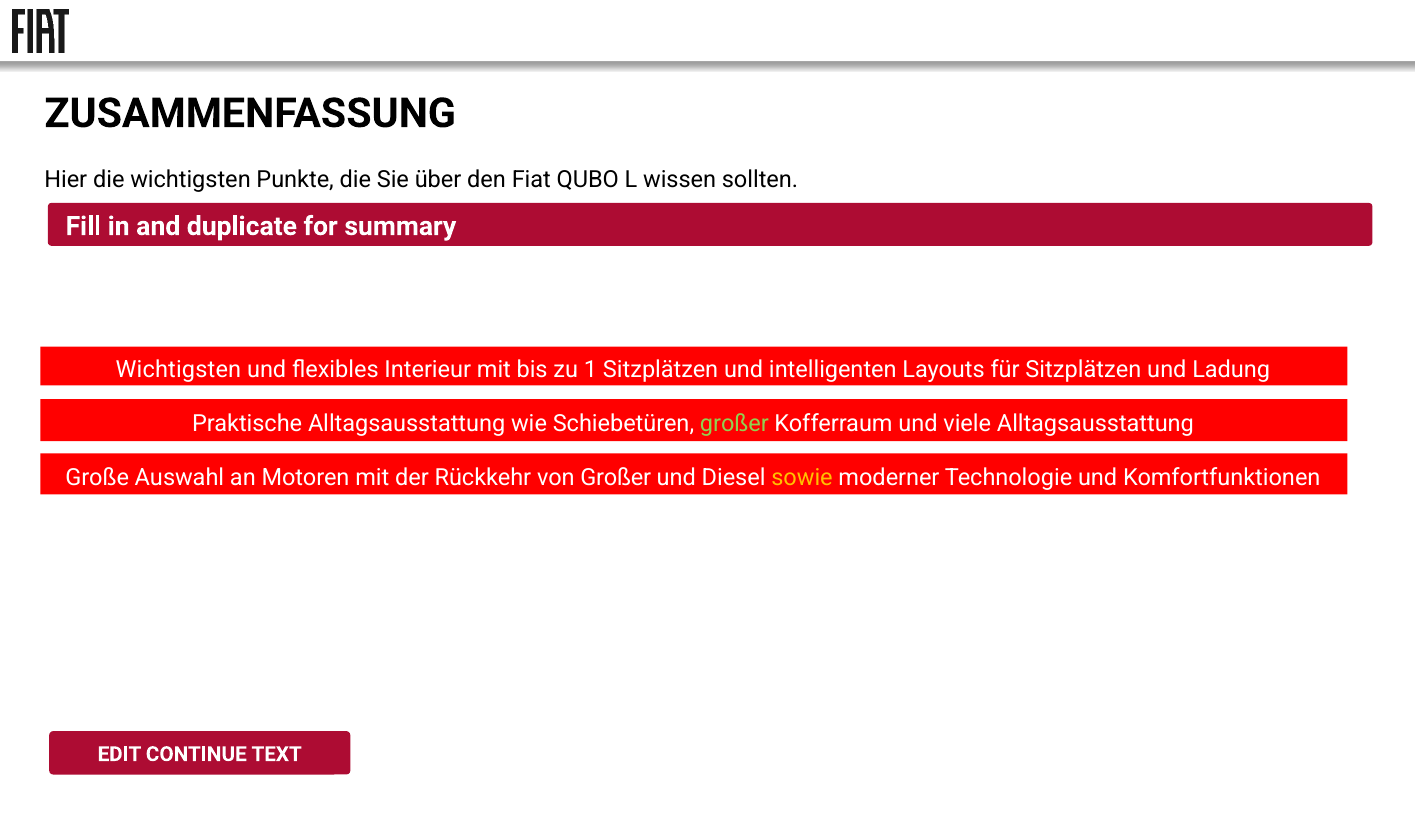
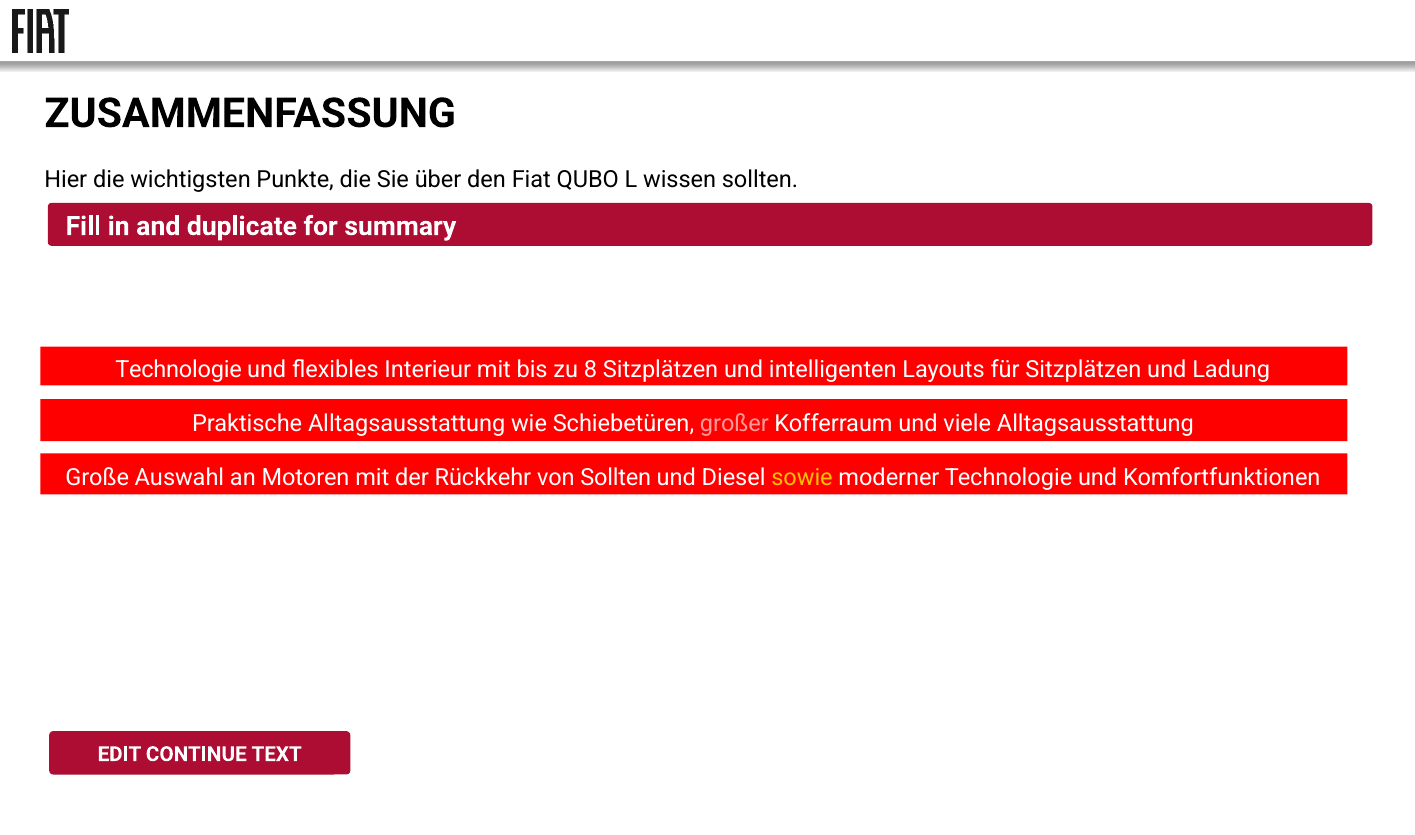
Wichtigsten at (178, 370): Wichtigsten -> Technologie
1: 1 -> 8
großer at (734, 424) colour: light green -> pink
von Großer: Großer -> Sollten
